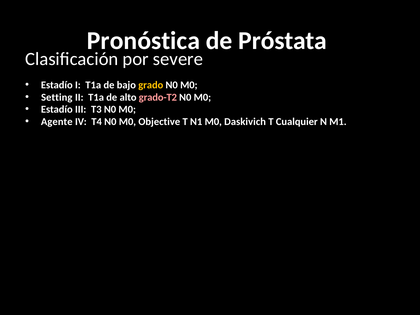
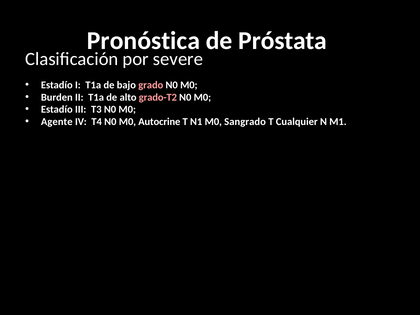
grado colour: yellow -> pink
Setting: Setting -> Burden
Objective: Objective -> Autocrine
Daskivich: Daskivich -> Sangrado
